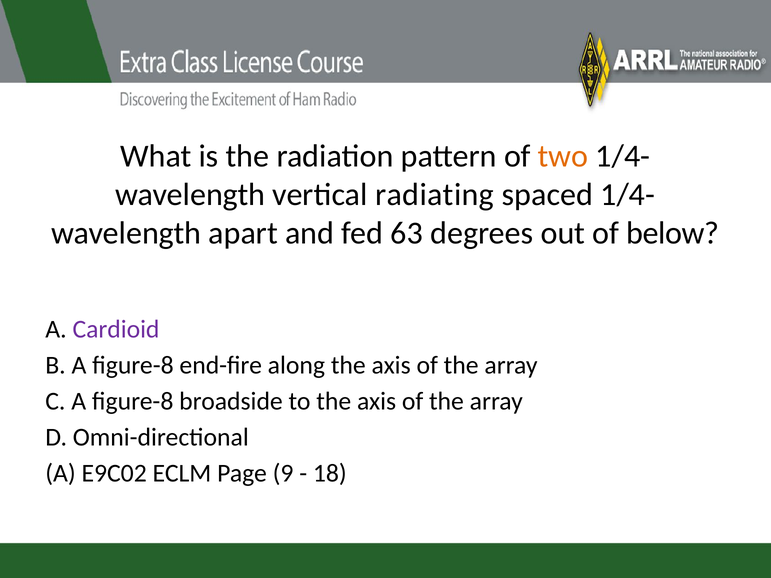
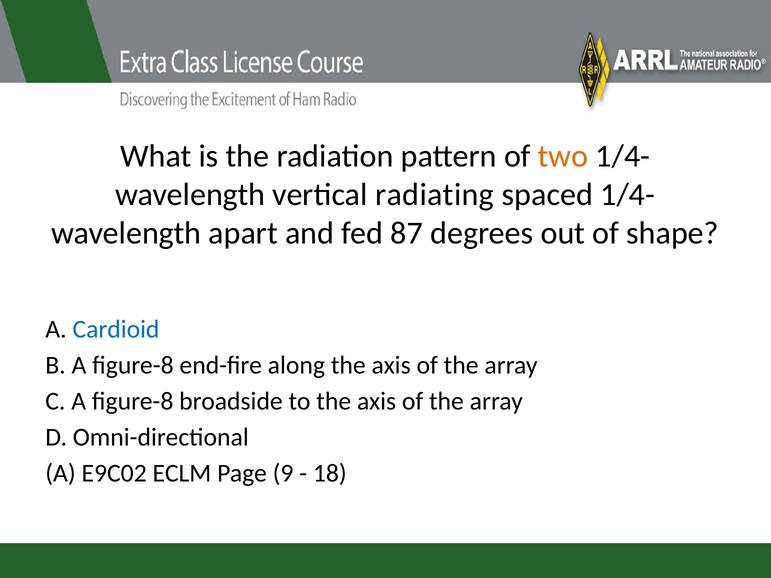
63: 63 -> 87
below: below -> shape
Cardioid colour: purple -> blue
